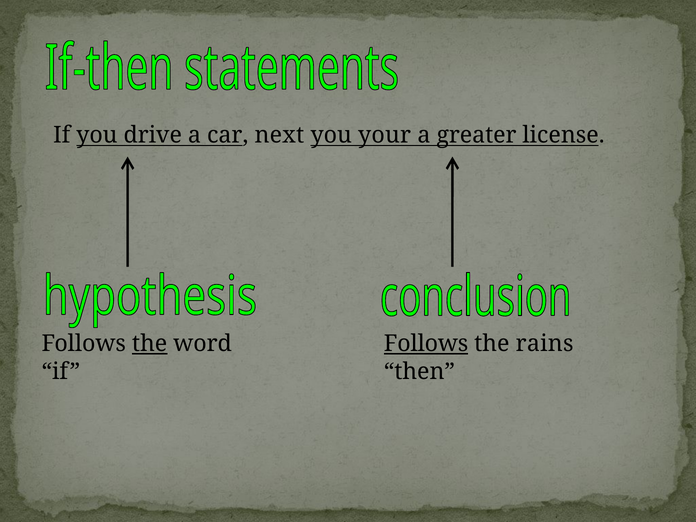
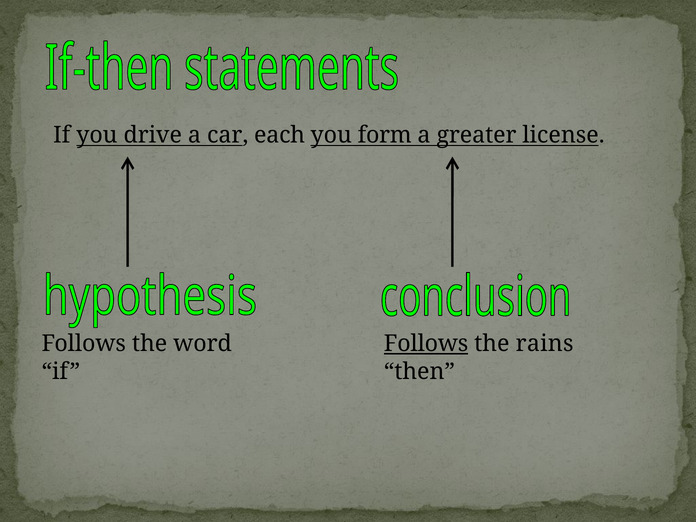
next: next -> each
your: your -> form
the at (150, 344) underline: present -> none
